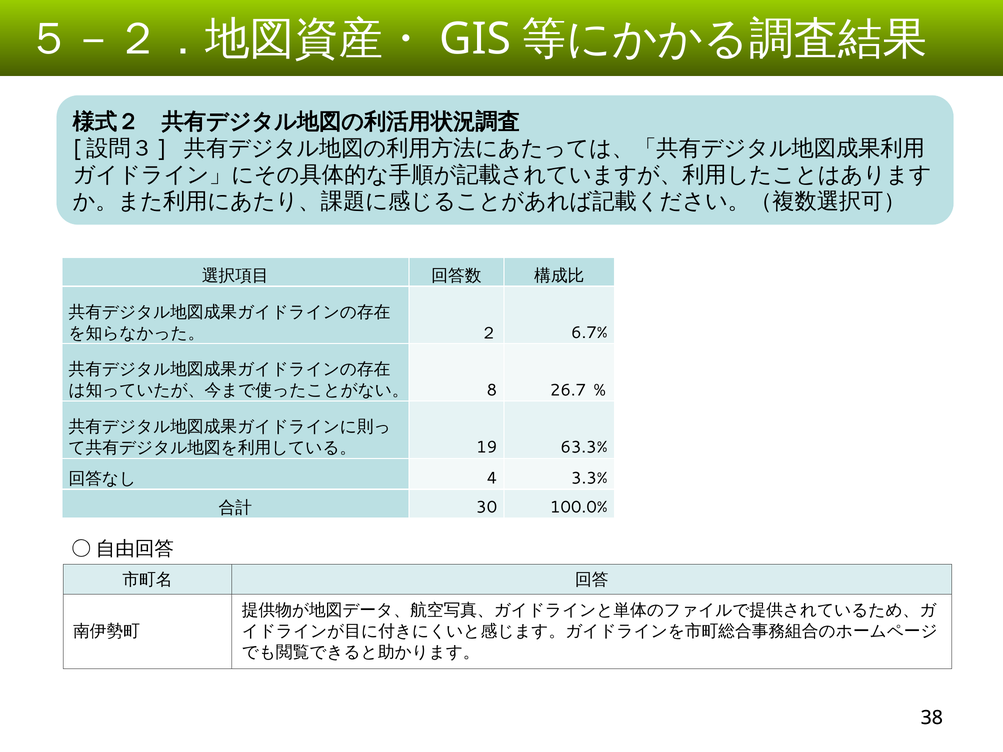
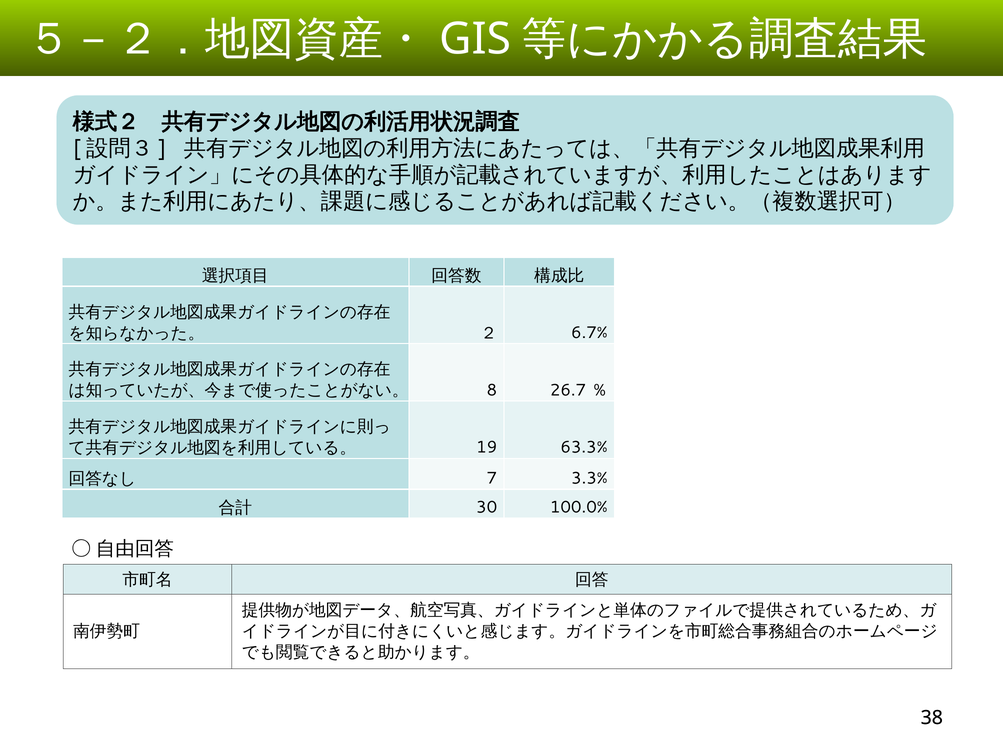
4: 4 -> 7
